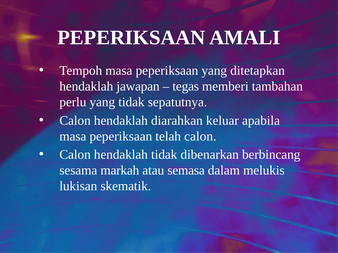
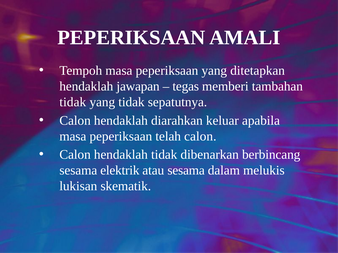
perlu at (73, 102): perlu -> tidak
markah: markah -> elektrik
atau semasa: semasa -> sesama
